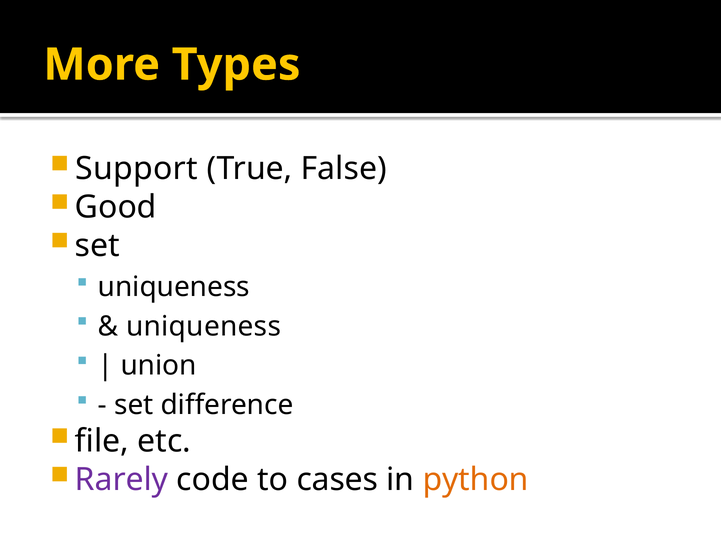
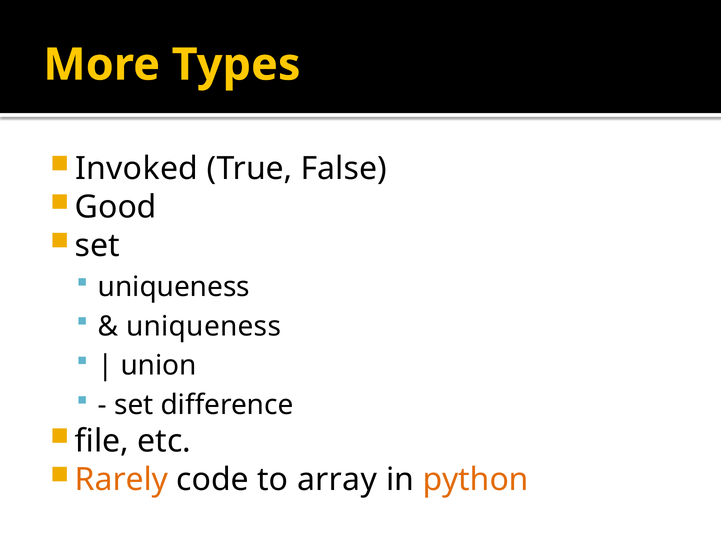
Support: Support -> Invoked
Rarely colour: purple -> orange
cases: cases -> array
